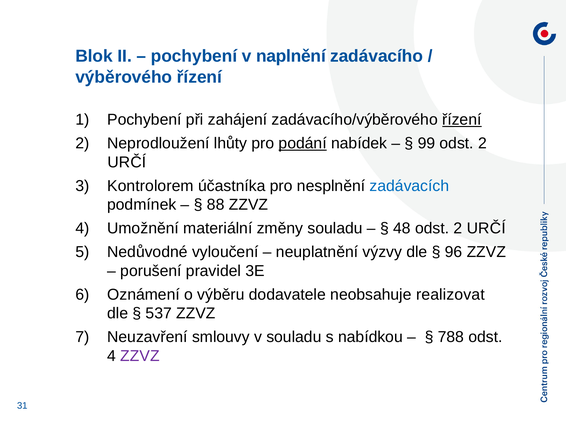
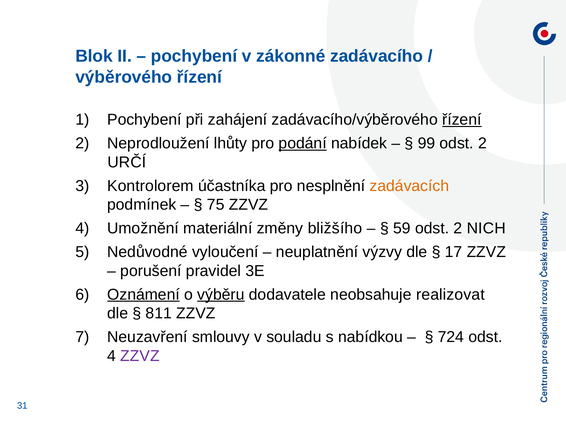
naplnění: naplnění -> zákonné
zadávacích colour: blue -> orange
88: 88 -> 75
změny souladu: souladu -> bližšího
48: 48 -> 59
URČÍ at (486, 228): URČÍ -> NICH
96: 96 -> 17
Oznámení underline: none -> present
výběru underline: none -> present
537: 537 -> 811
788: 788 -> 724
